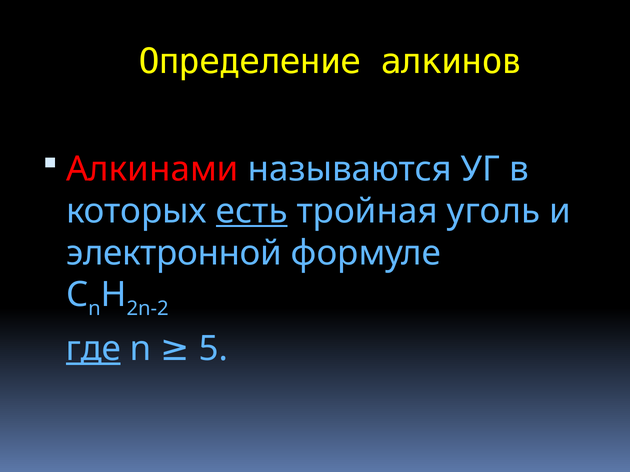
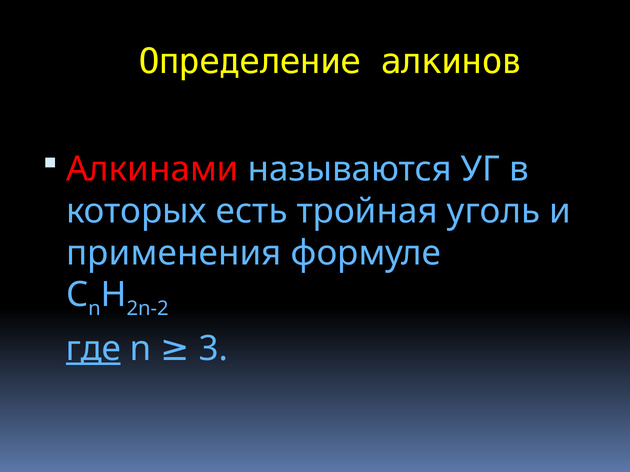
есть underline: present -> none
электронной: электронной -> применения
5: 5 -> 3
